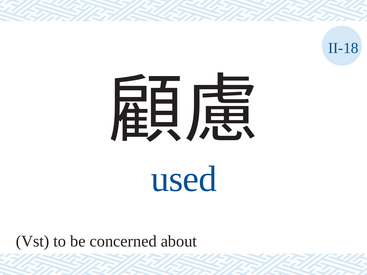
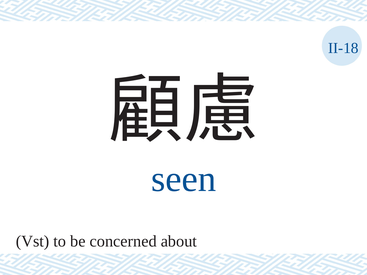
used: used -> seen
